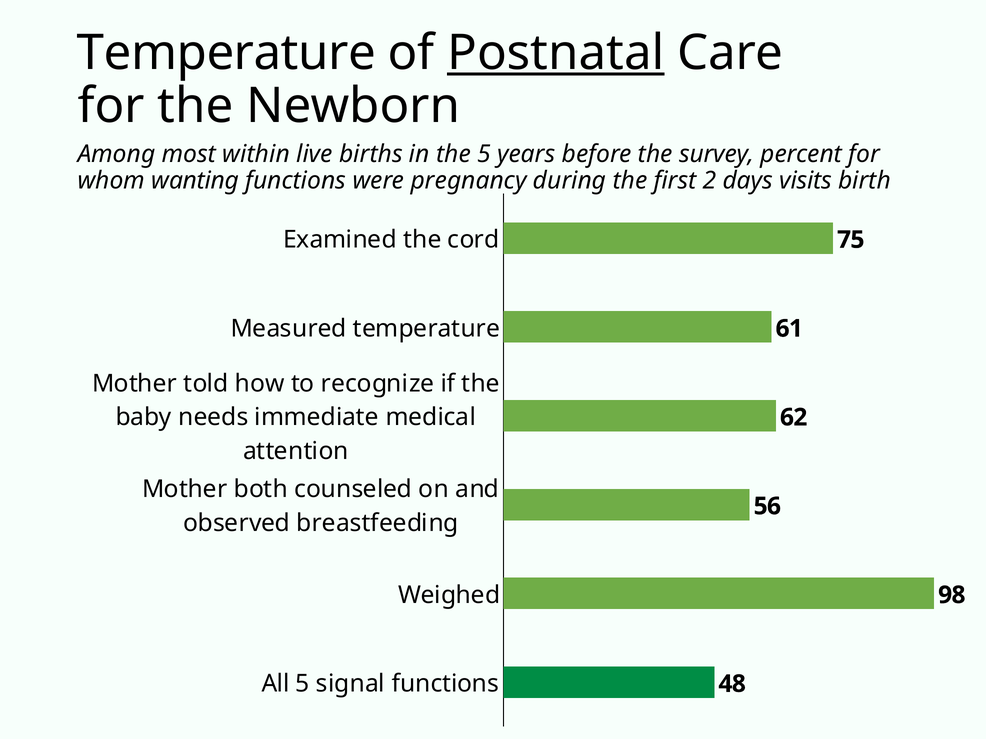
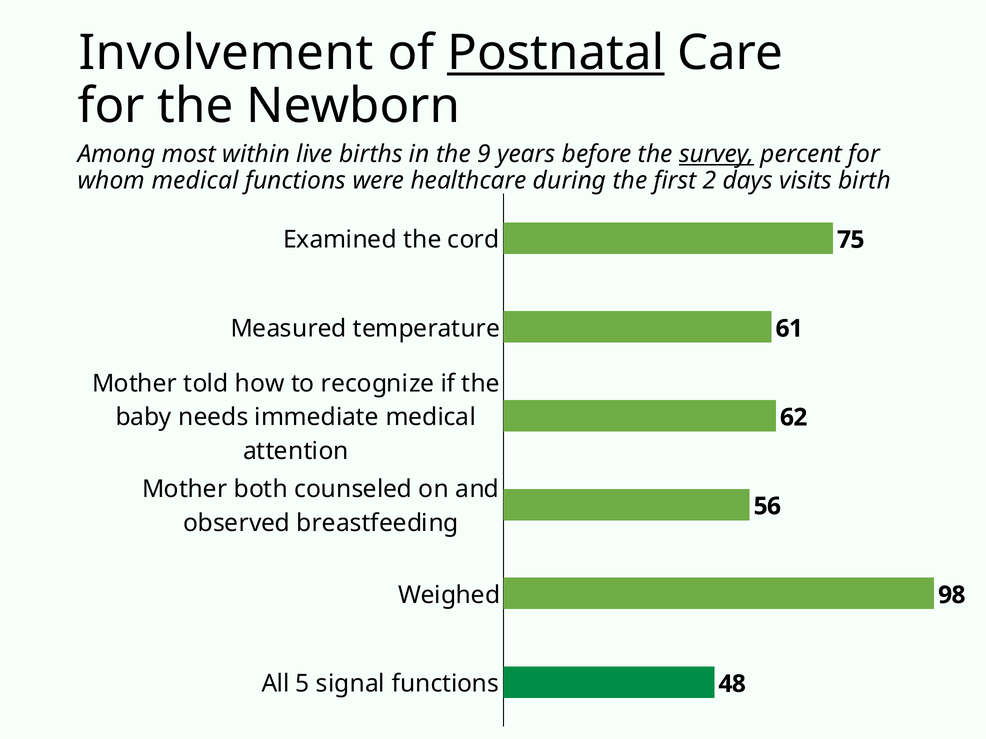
Temperature at (226, 53): Temperature -> Involvement
the 5: 5 -> 9
survey underline: none -> present
whom wanting: wanting -> medical
pregnancy: pregnancy -> healthcare
